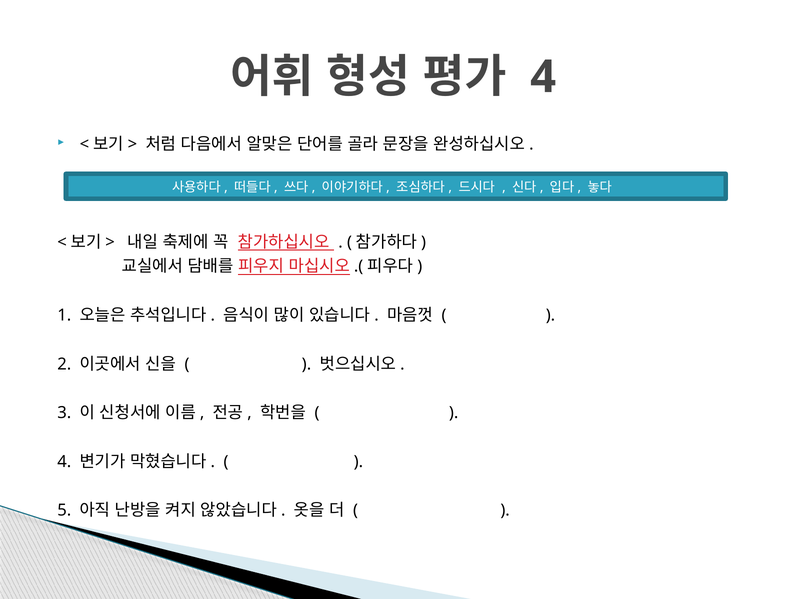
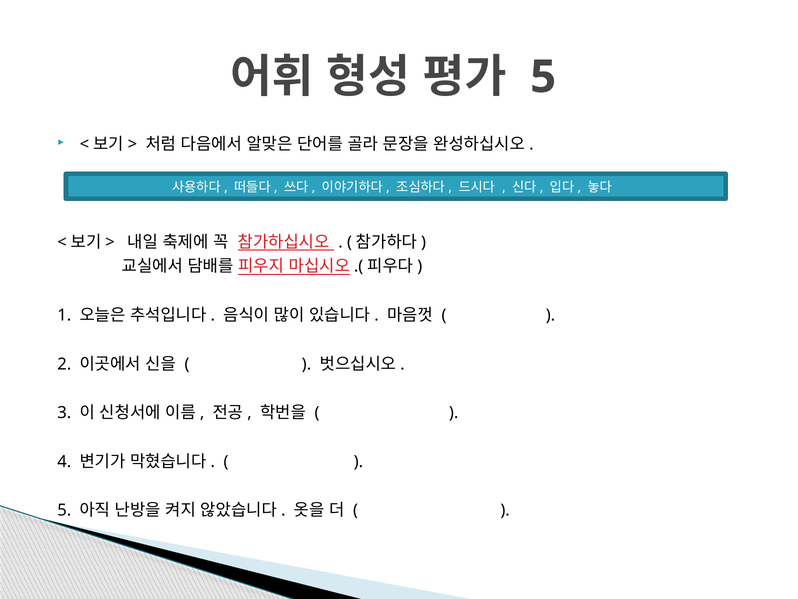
4 at (543, 77): 4 -> 5
